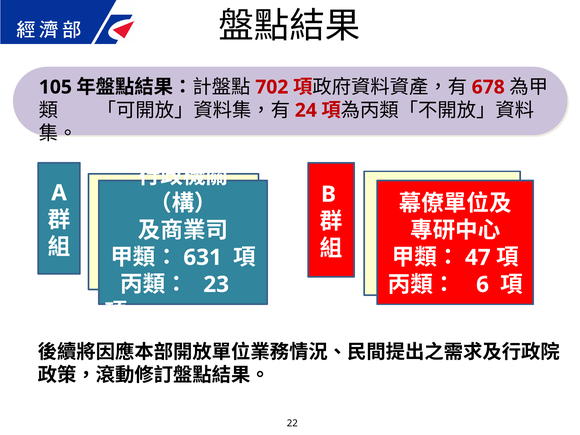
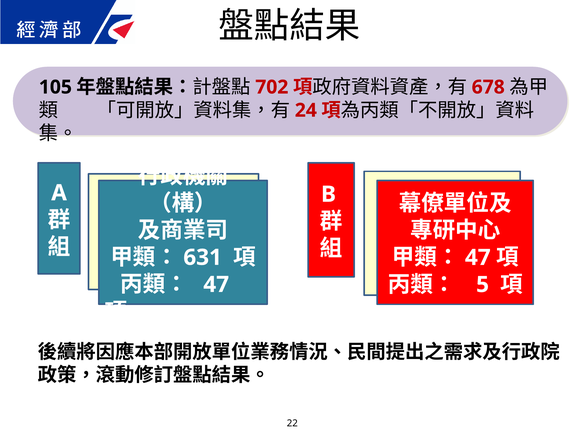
23 at (216, 285): 23 -> 47
6: 6 -> 5
